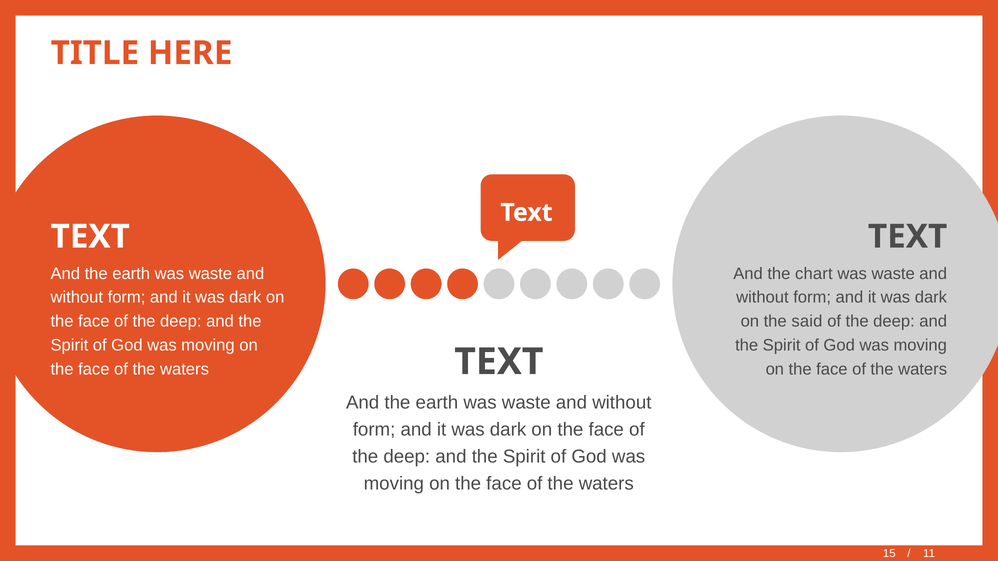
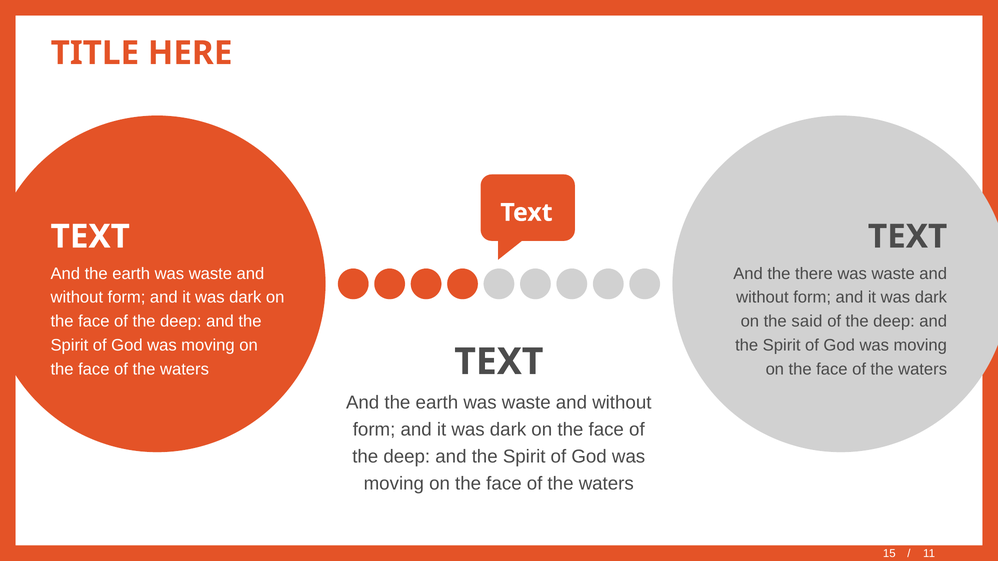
chart: chart -> there
